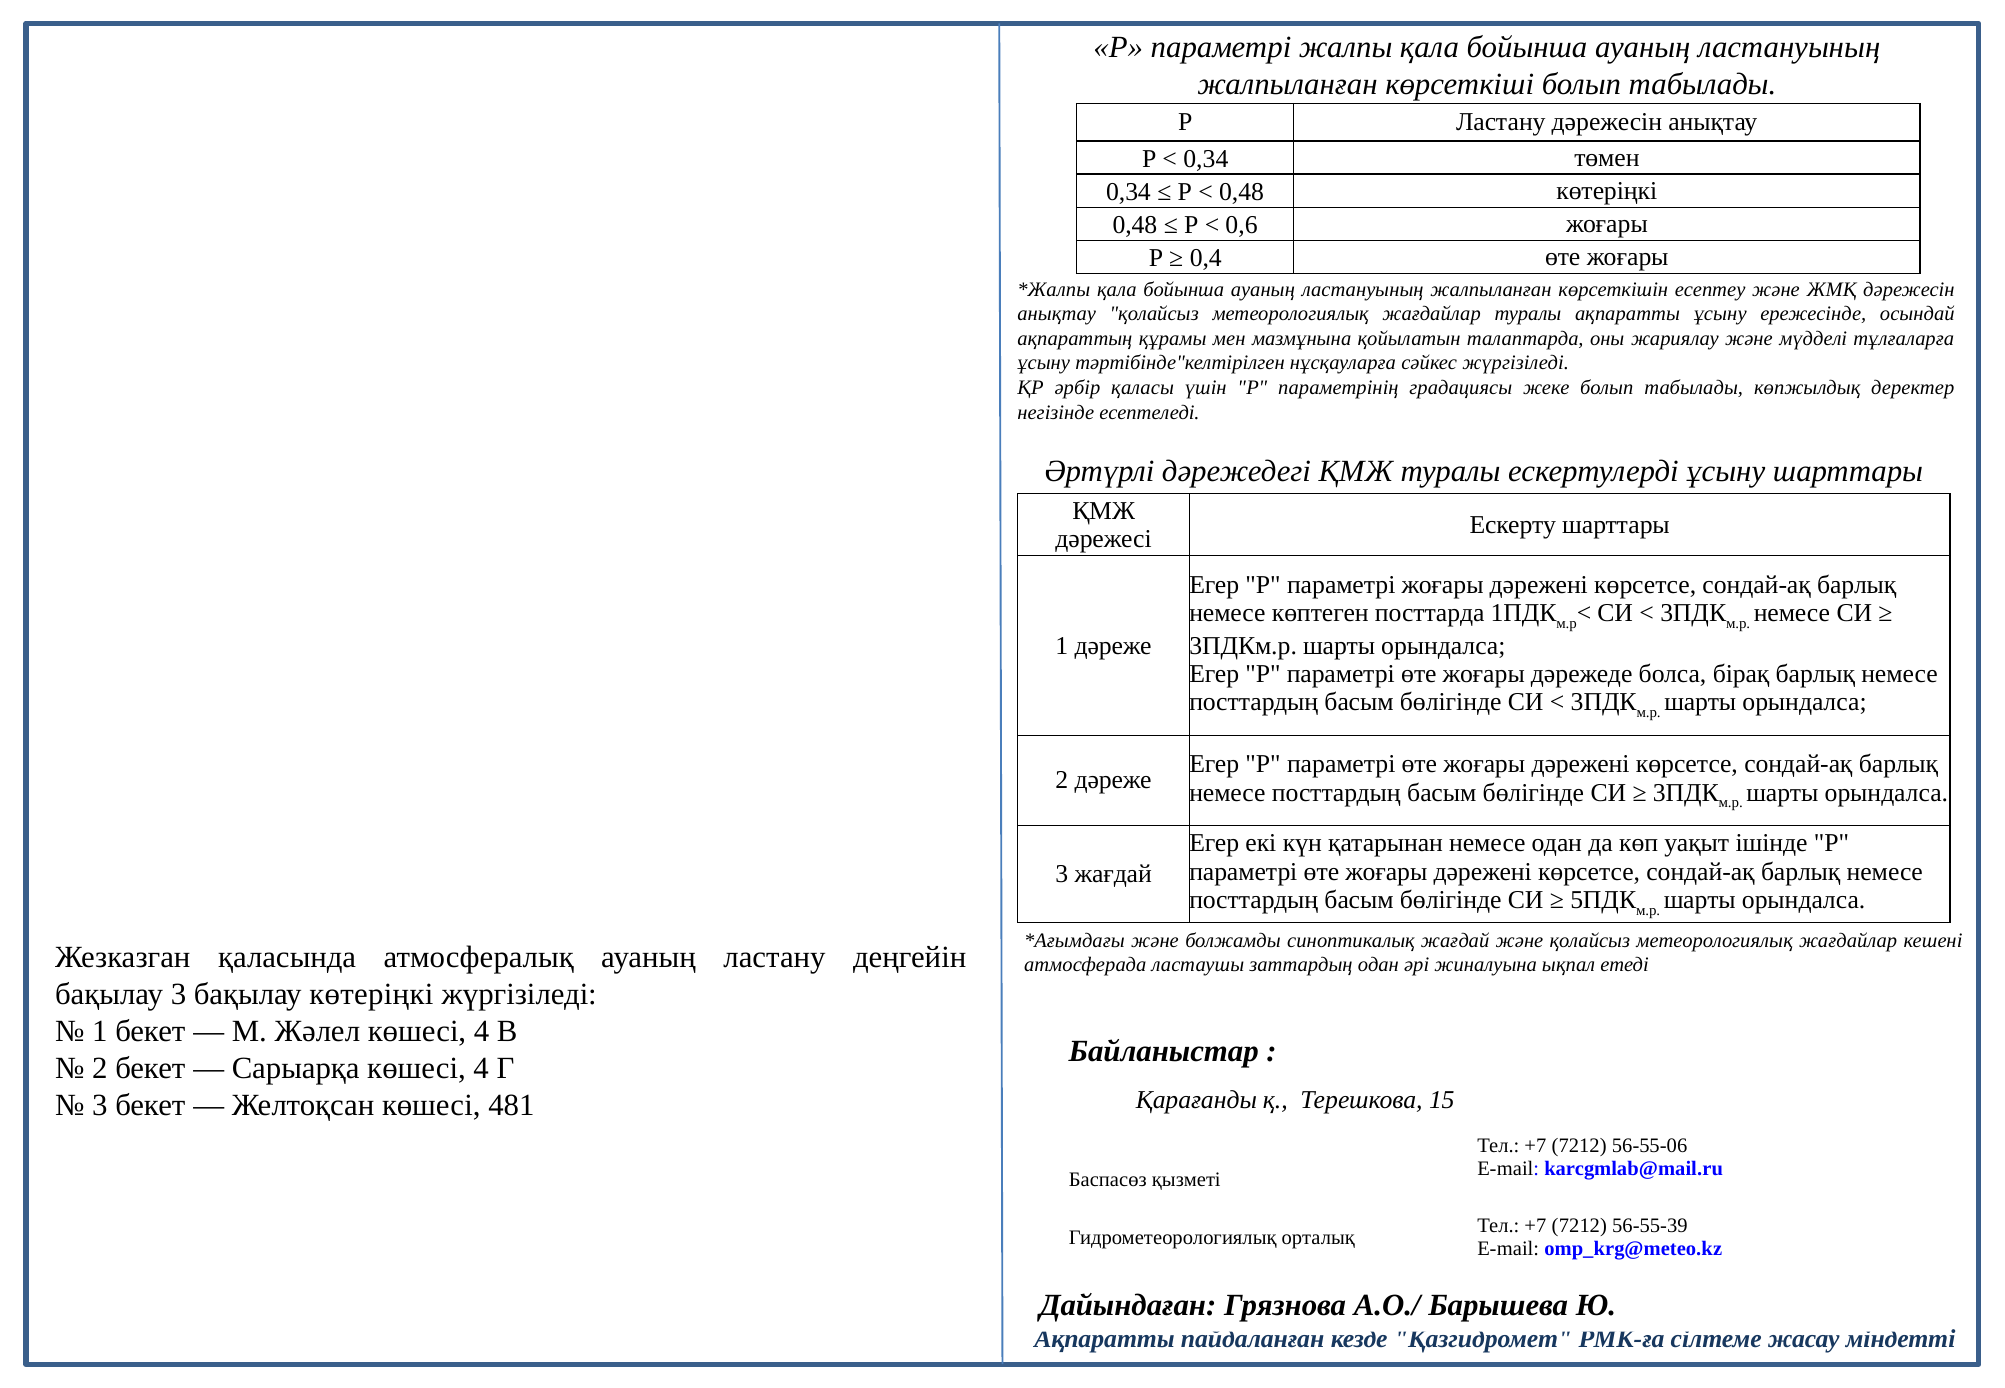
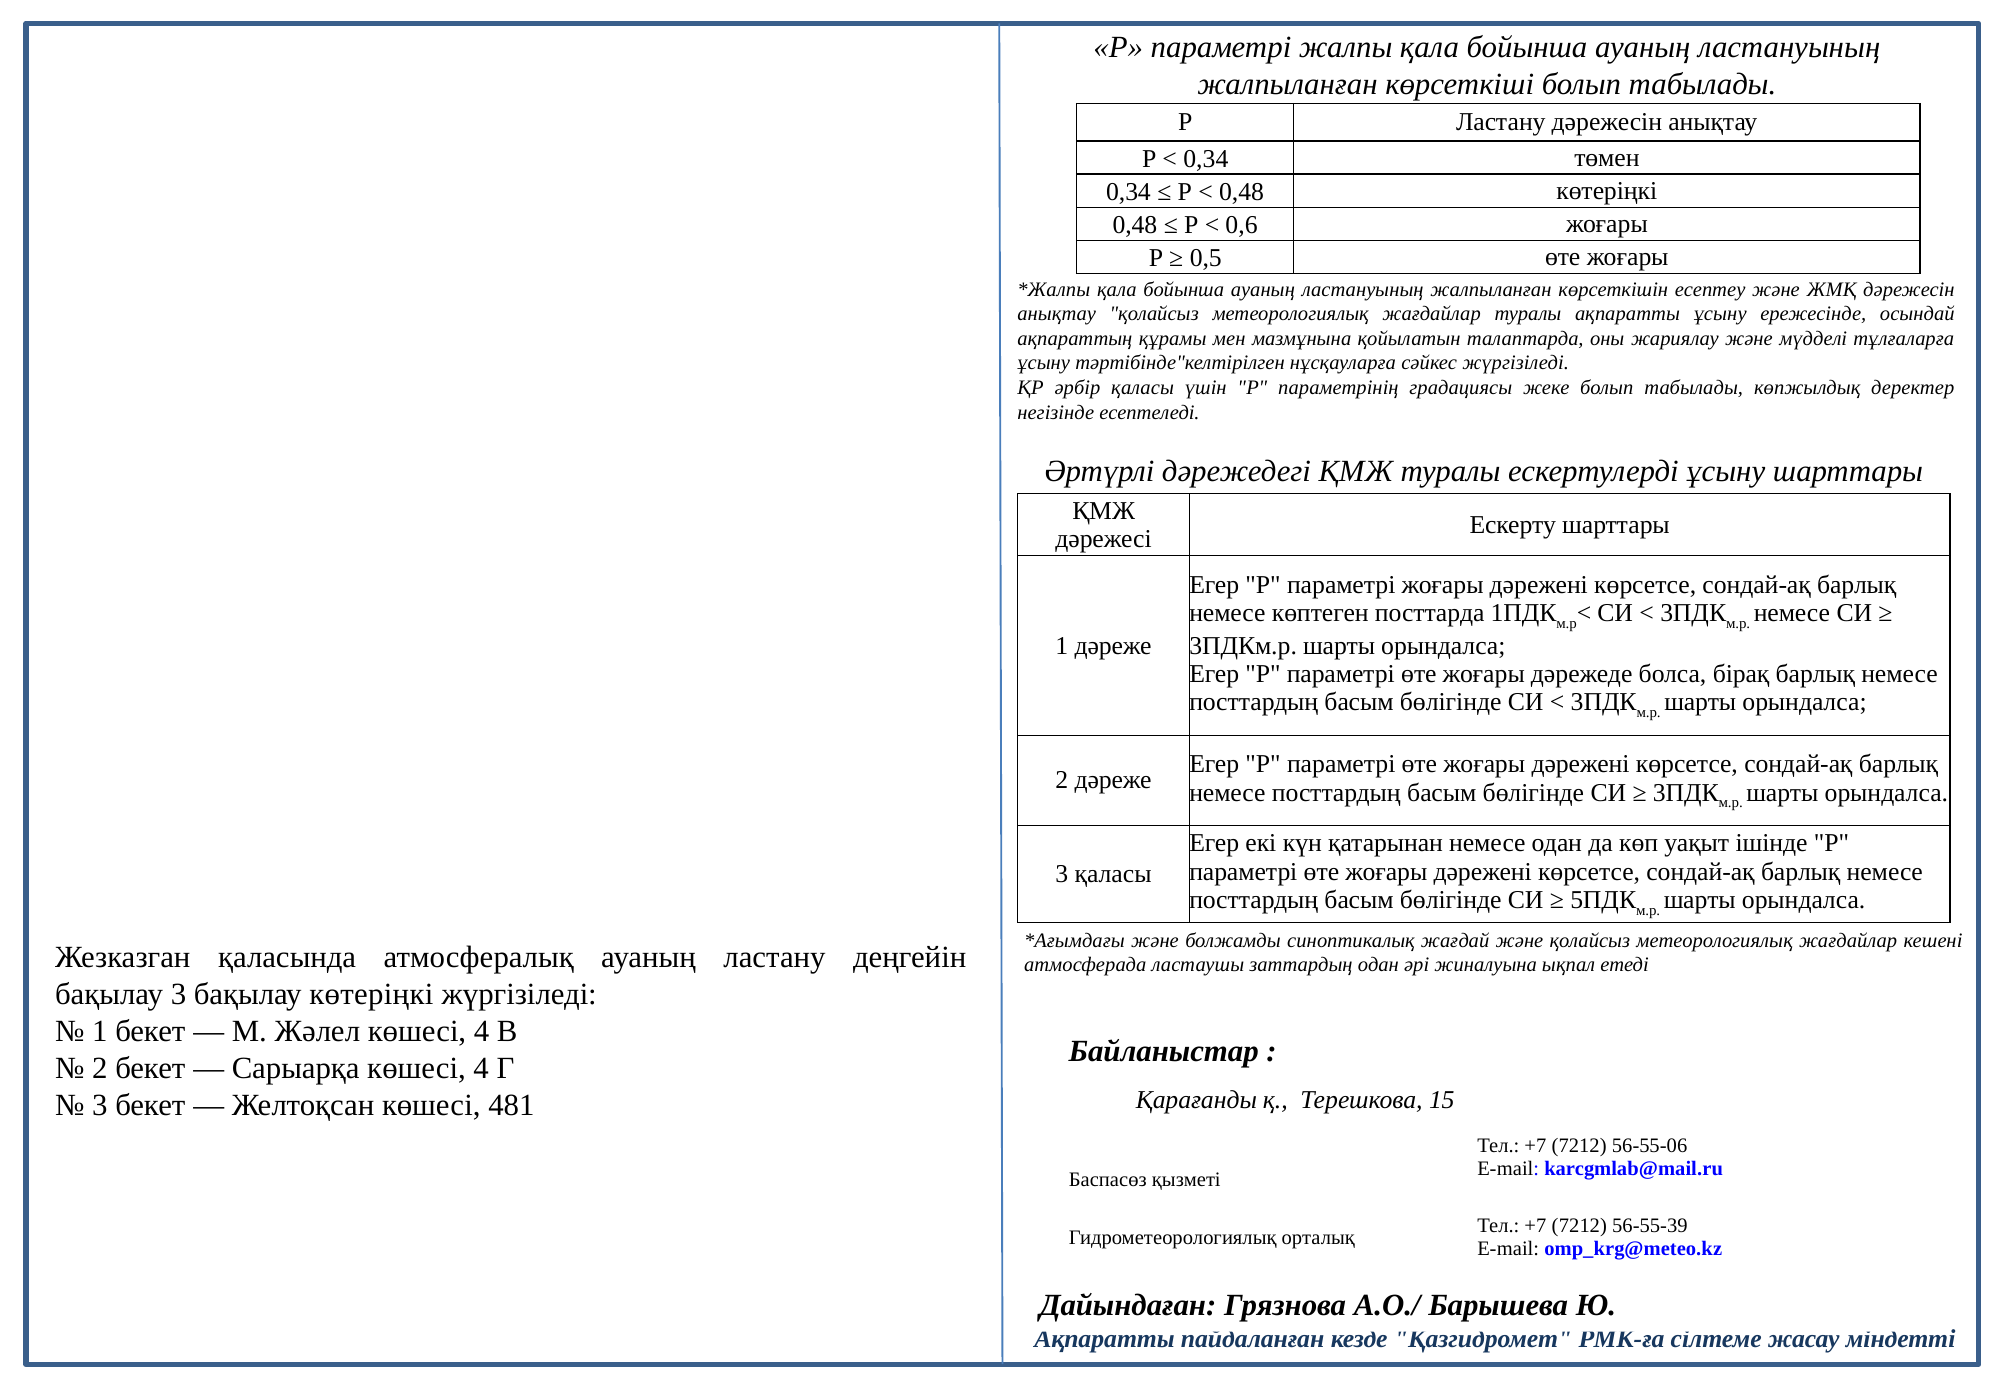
0,4: 0,4 -> 0,5
3 жағдай: жағдай -> қаласы
